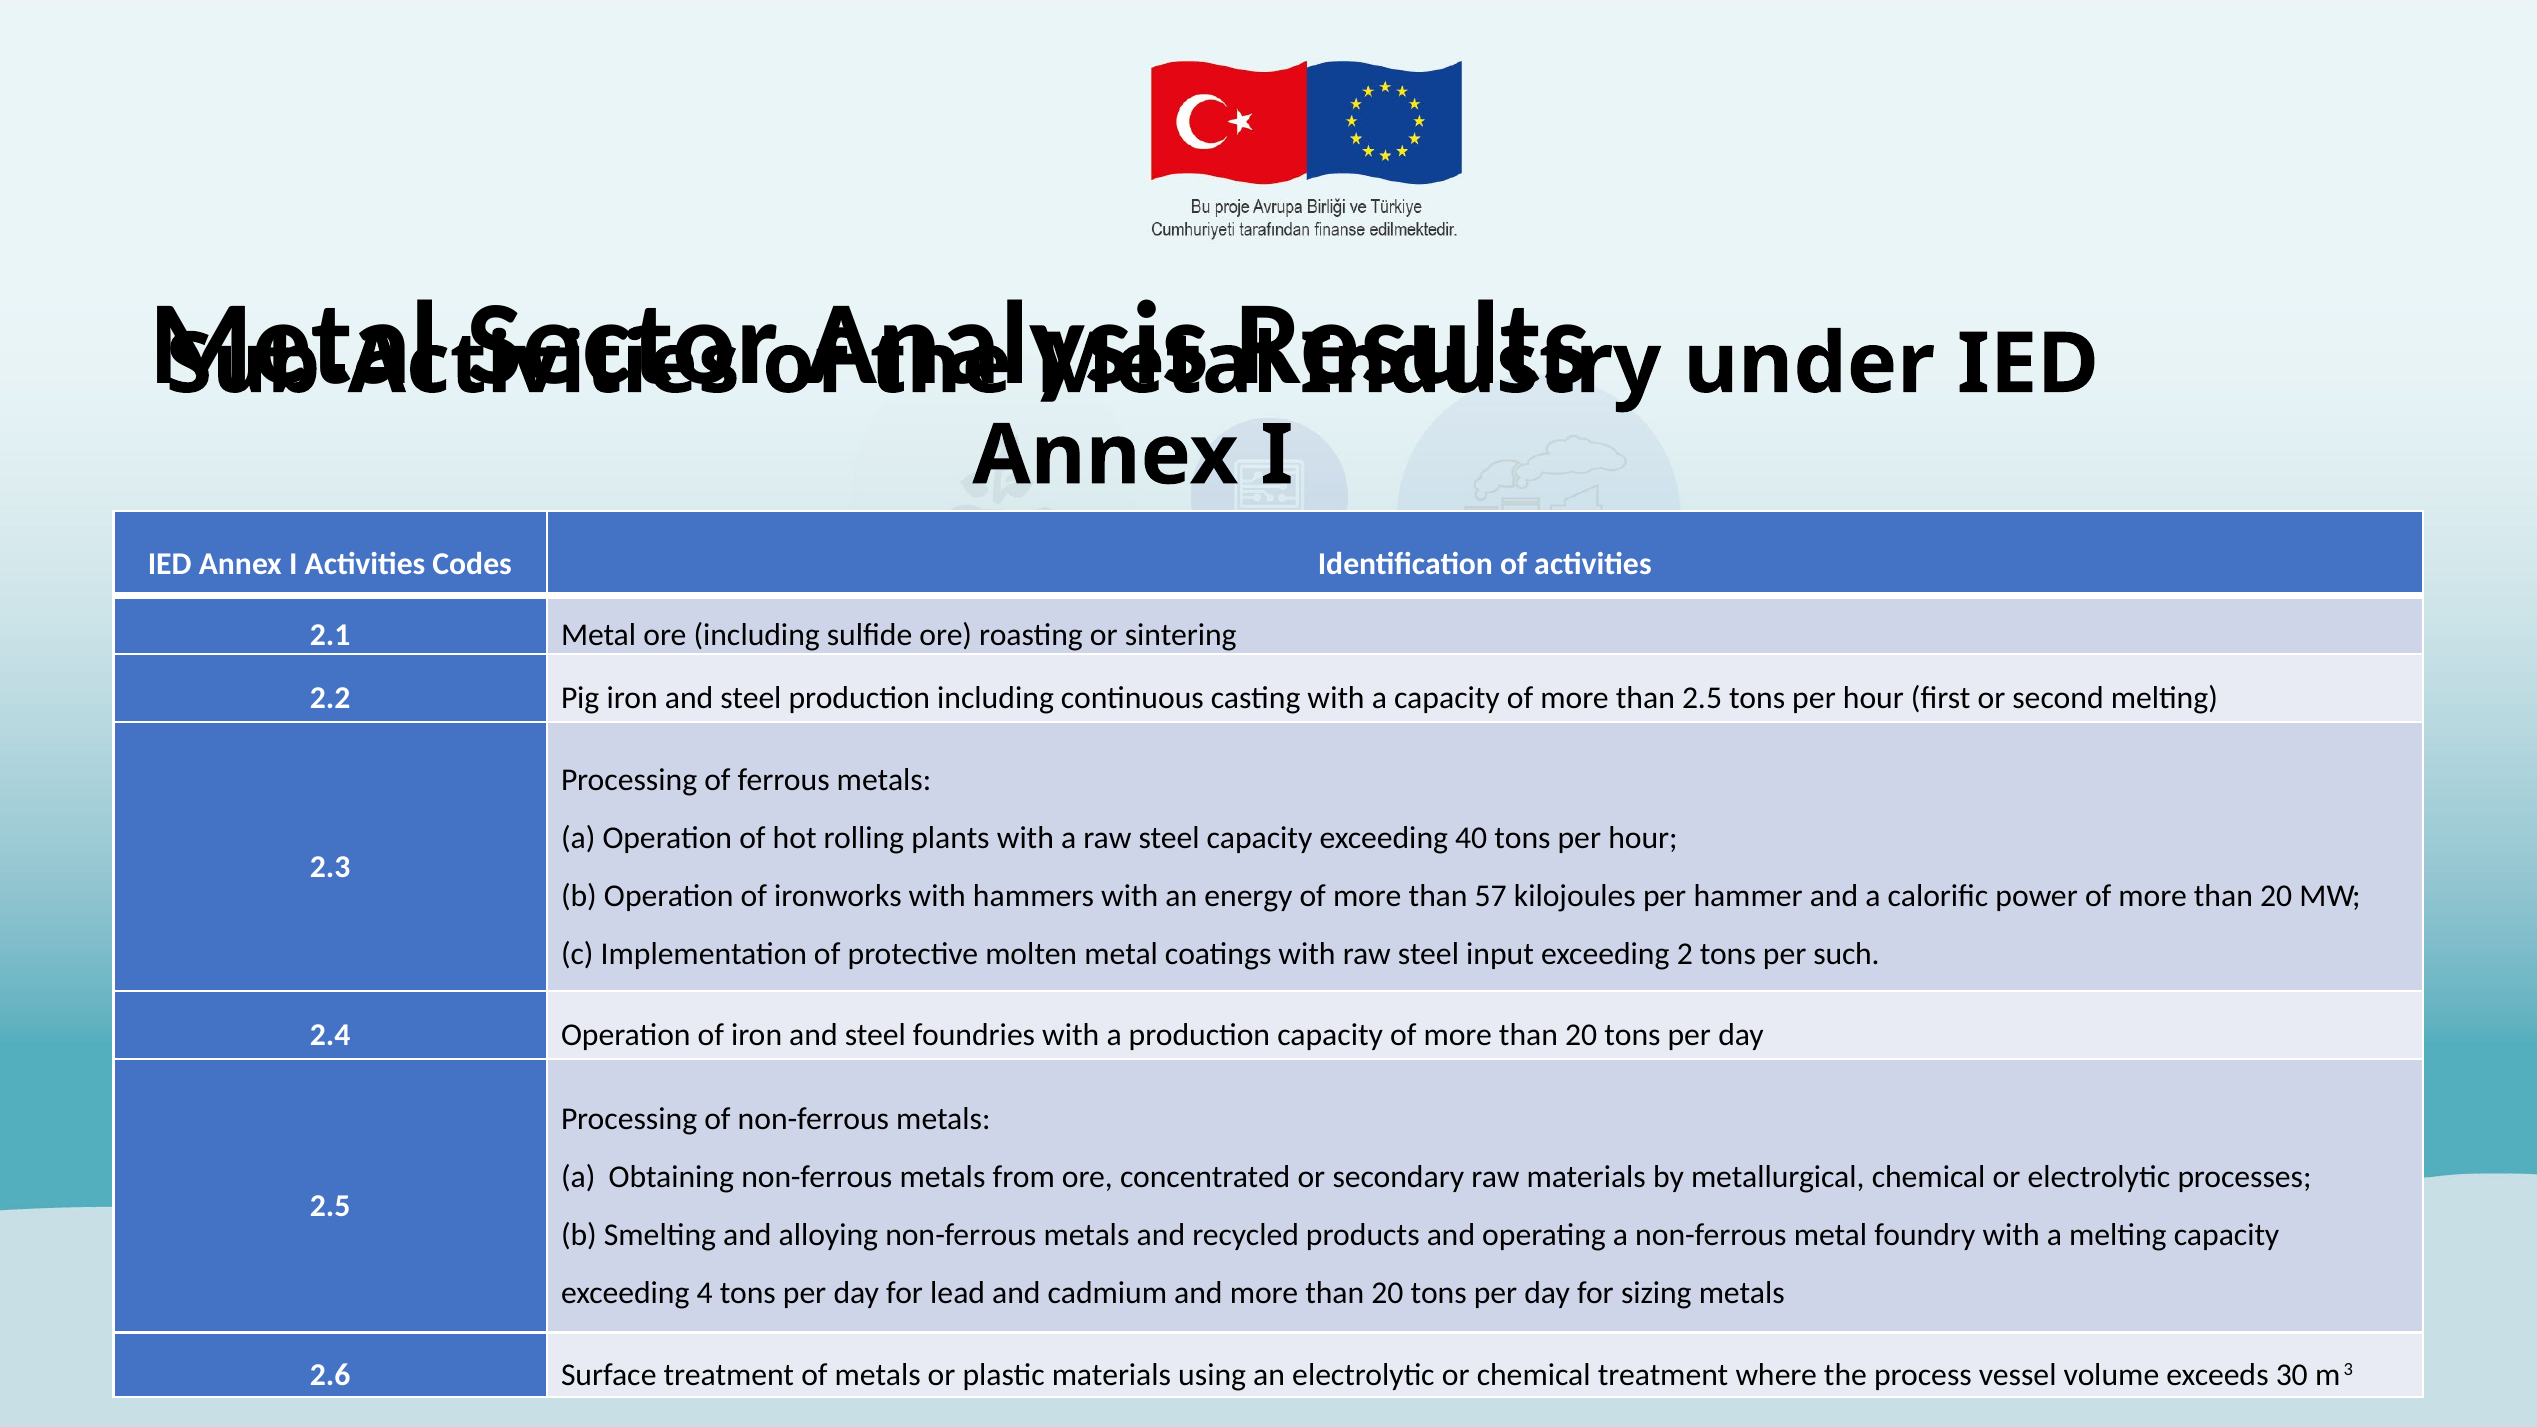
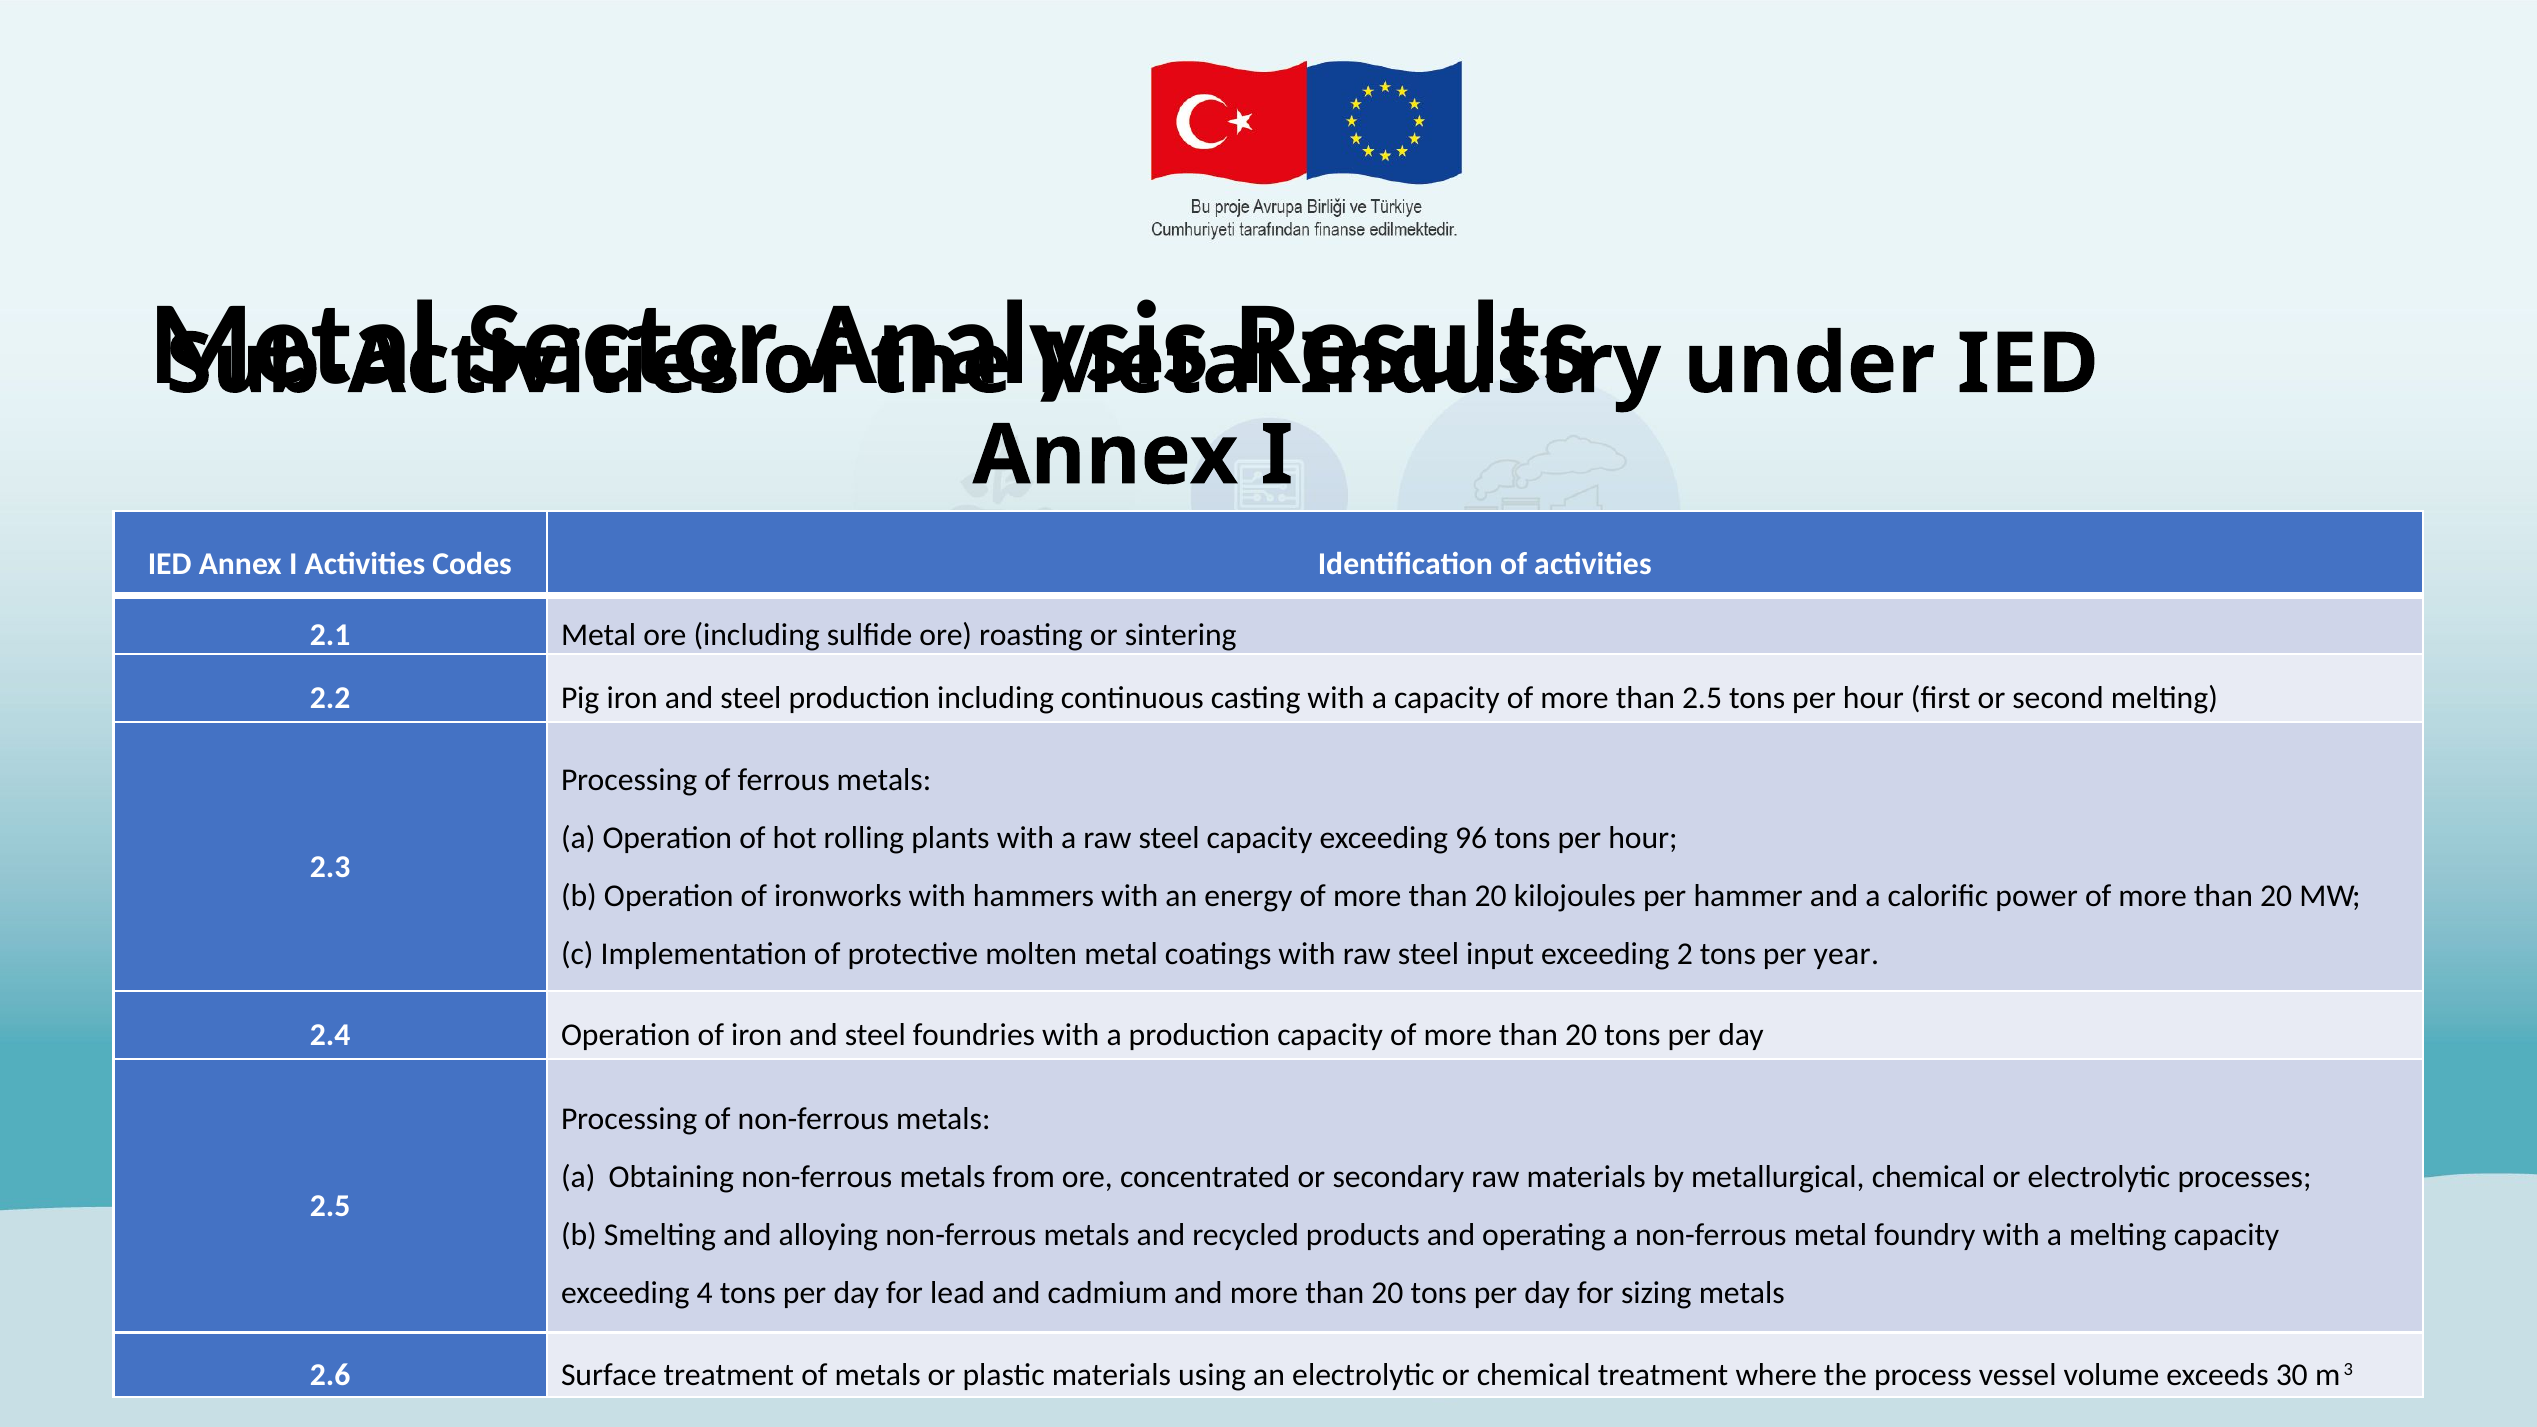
40: 40 -> 96
57 at (1491, 896): 57 -> 20
such: such -> year
